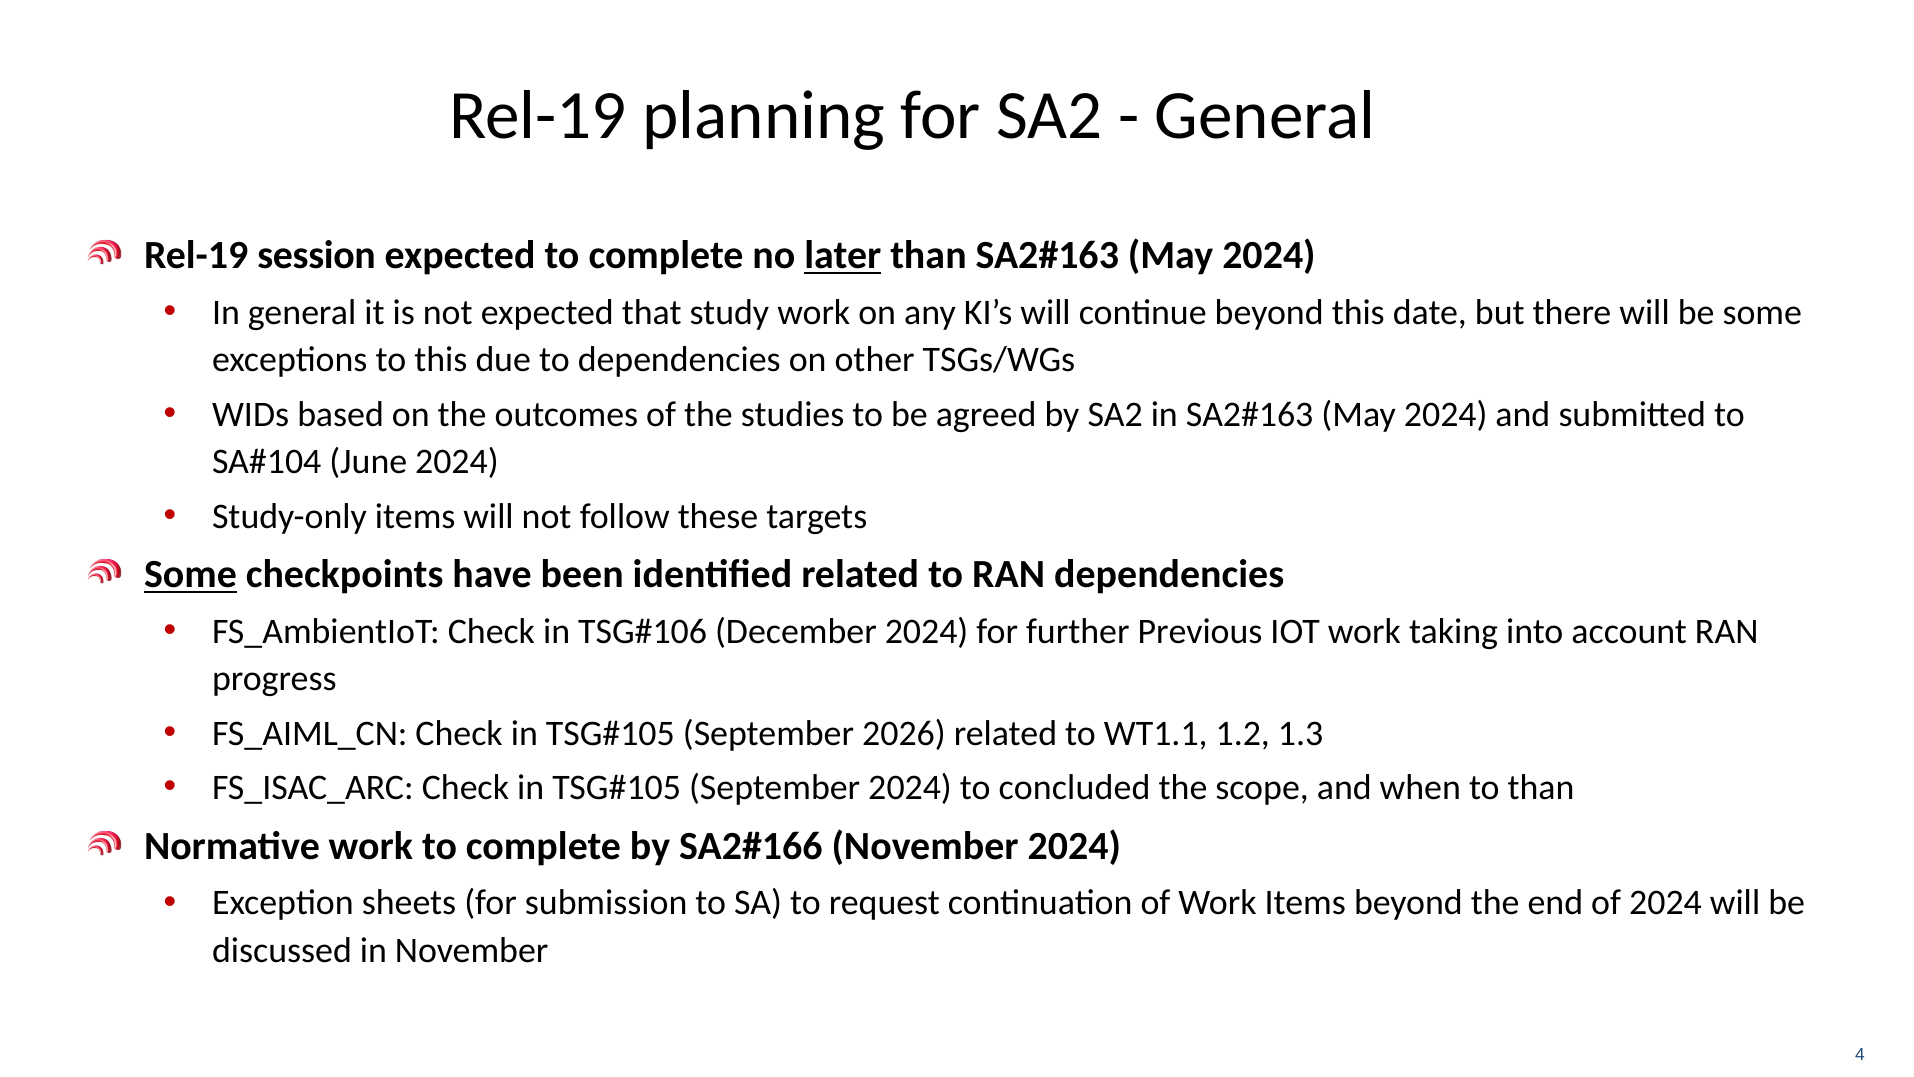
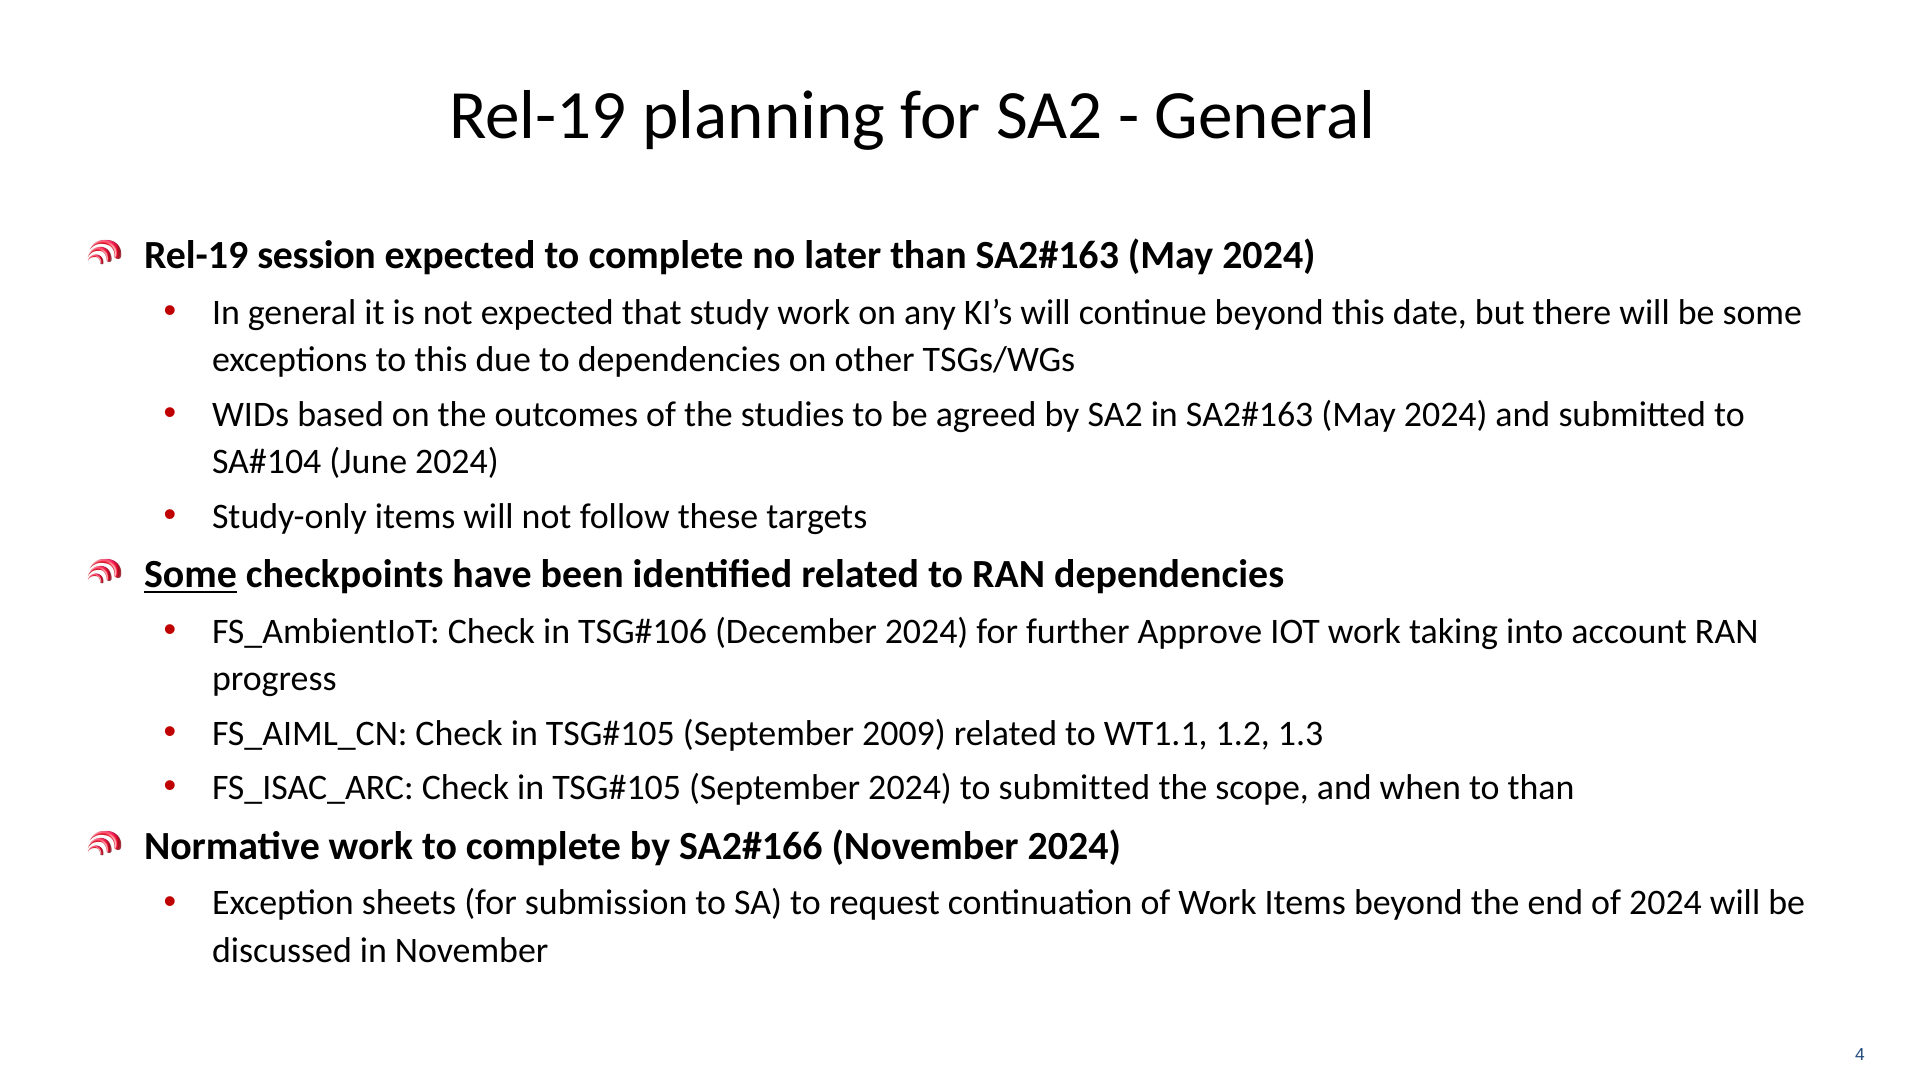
later underline: present -> none
Previous: Previous -> Approve
2026: 2026 -> 2009
to concluded: concluded -> submitted
